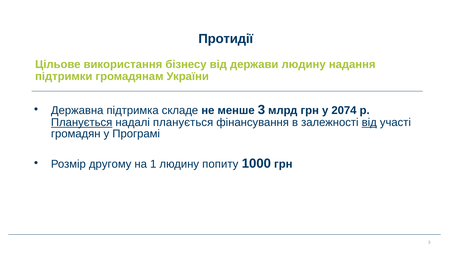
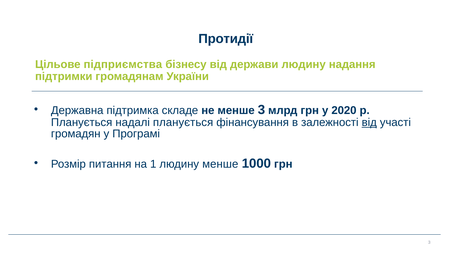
використання: використання -> підприємства
2074: 2074 -> 2020
Планується at (82, 122) underline: present -> none
другому: другому -> питання
людину попиту: попиту -> менше
